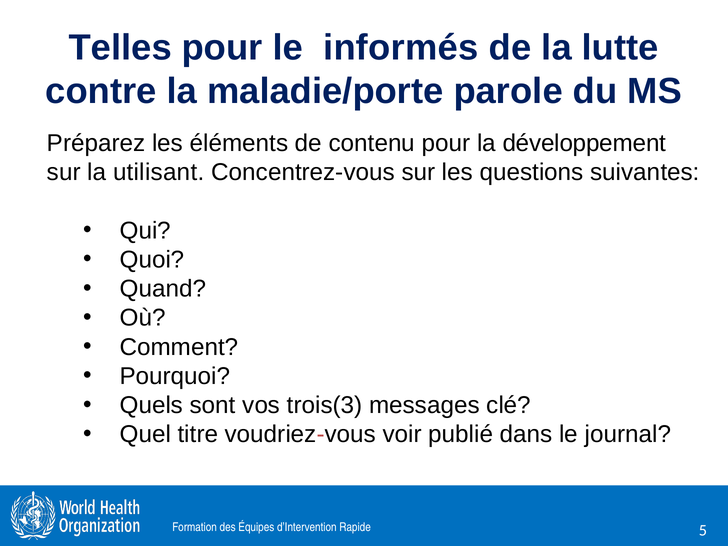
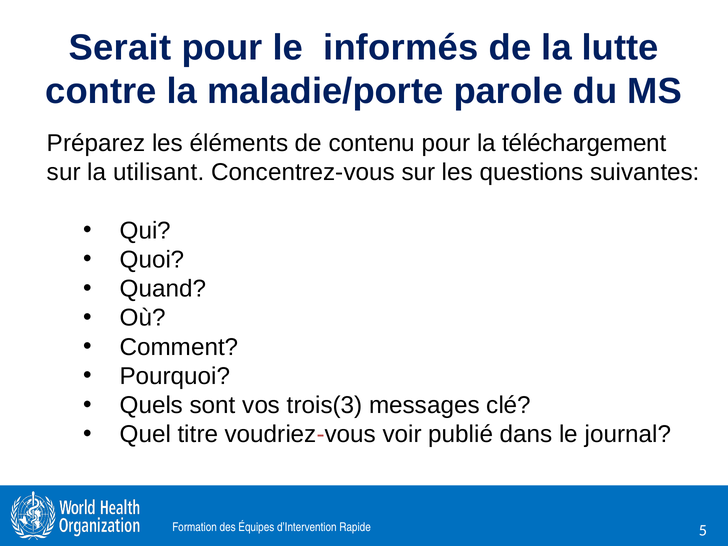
Telles: Telles -> Serait
développement: développement -> téléchargement
